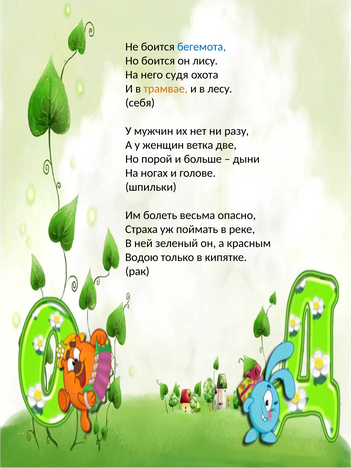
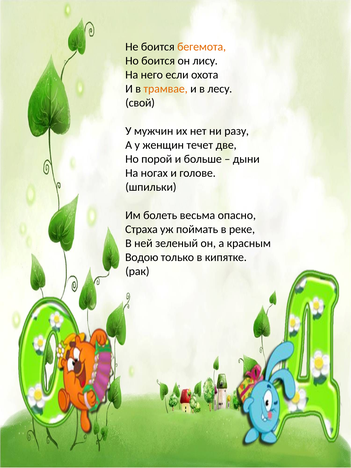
бегемота colour: blue -> orange
судя: судя -> если
себя: себя -> свой
ветка: ветка -> течет
